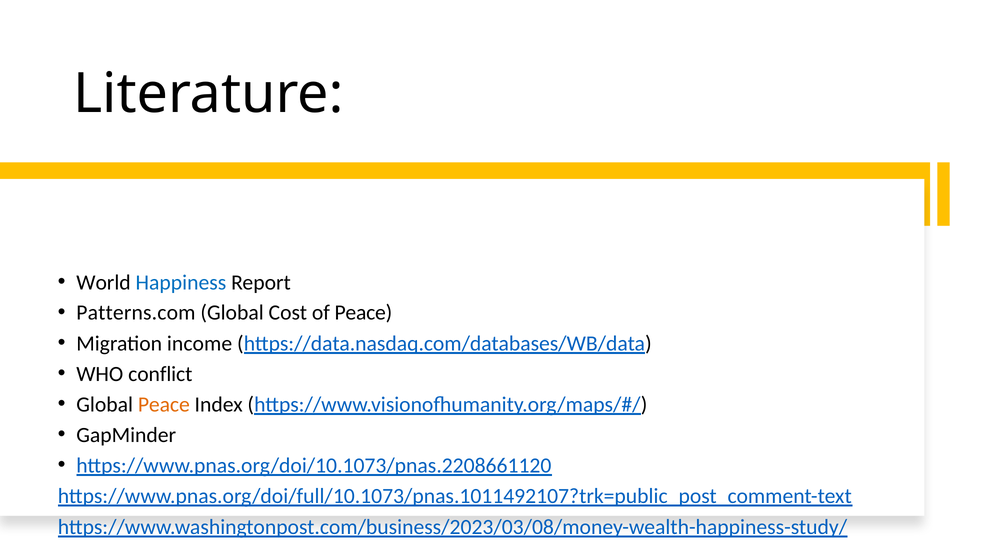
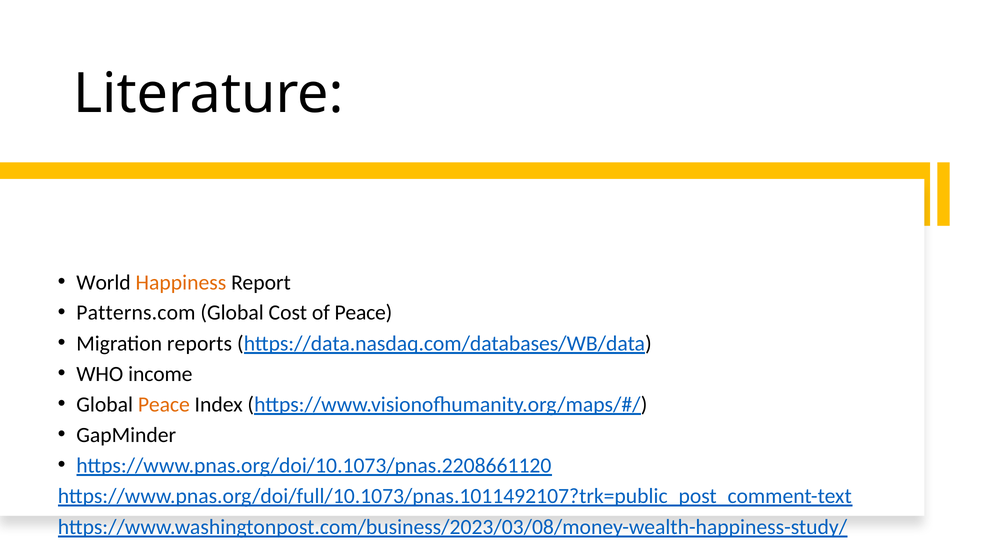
Happiness colour: blue -> orange
income: income -> reports
conflict: conflict -> income
